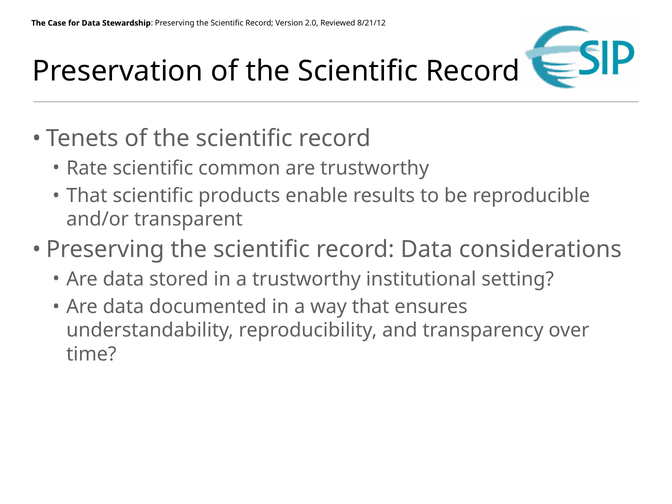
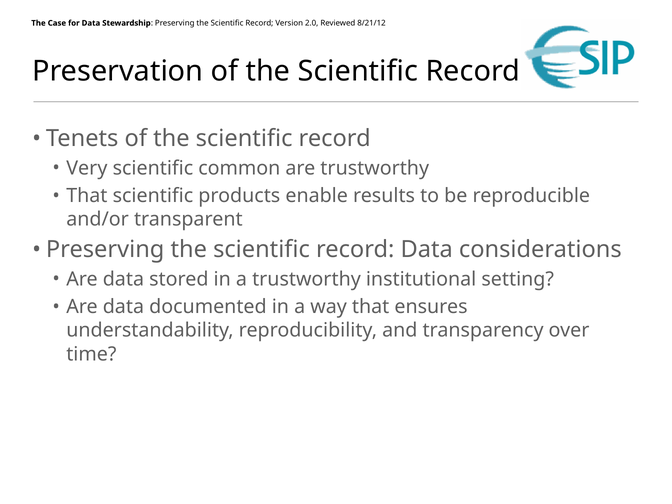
Rate: Rate -> Very
